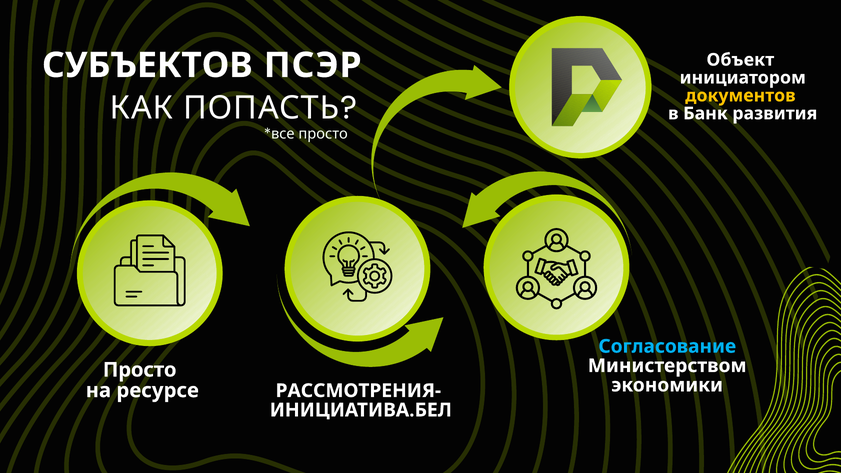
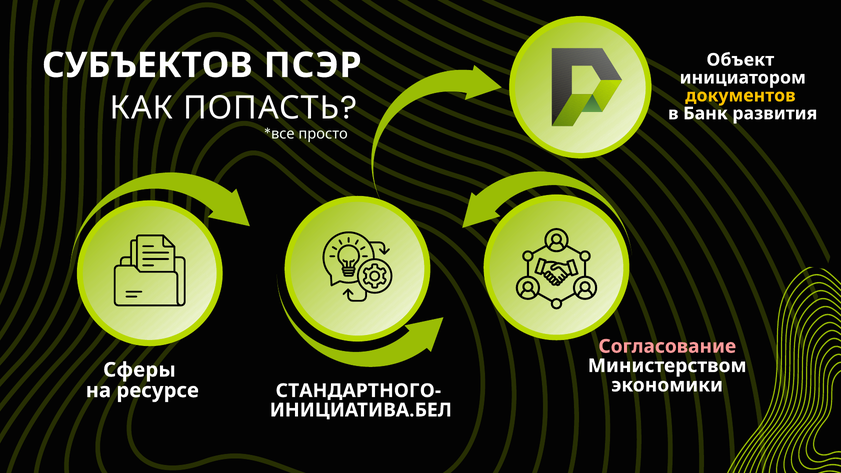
Согласование colour: light blue -> pink
Просто at (140, 370): Просто -> Сферы
РАССМОТРЕНИЯ-: РАССМОТРЕНИЯ- -> СТАНДАРТНОГО-
